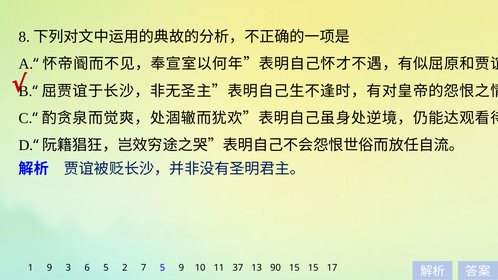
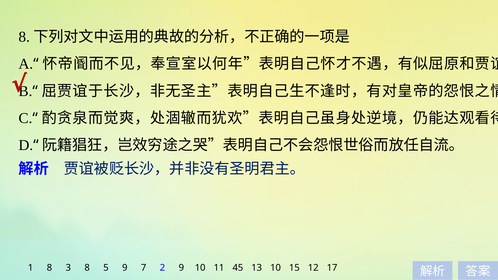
1 9: 9 -> 8
3 6: 6 -> 8
5 2: 2 -> 9
7 5: 5 -> 2
37: 37 -> 45
13 90: 90 -> 10
15 15: 15 -> 12
